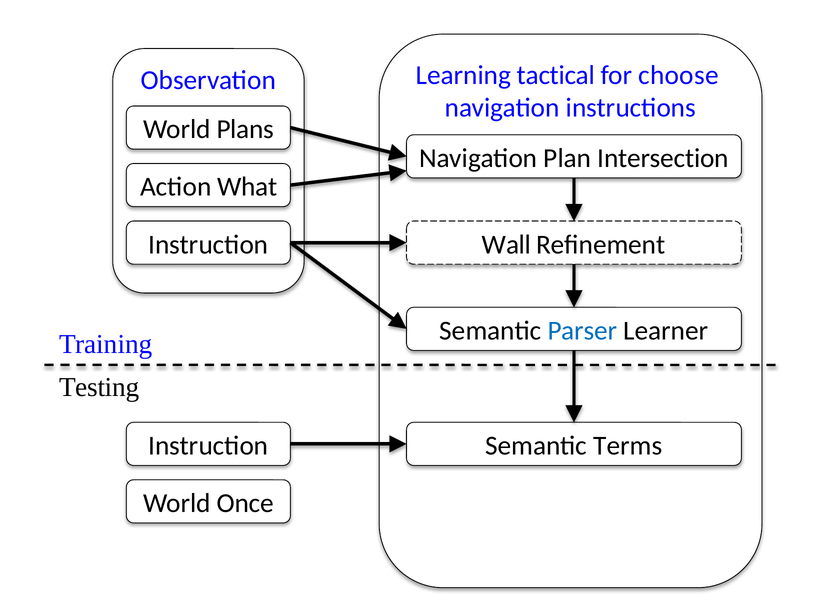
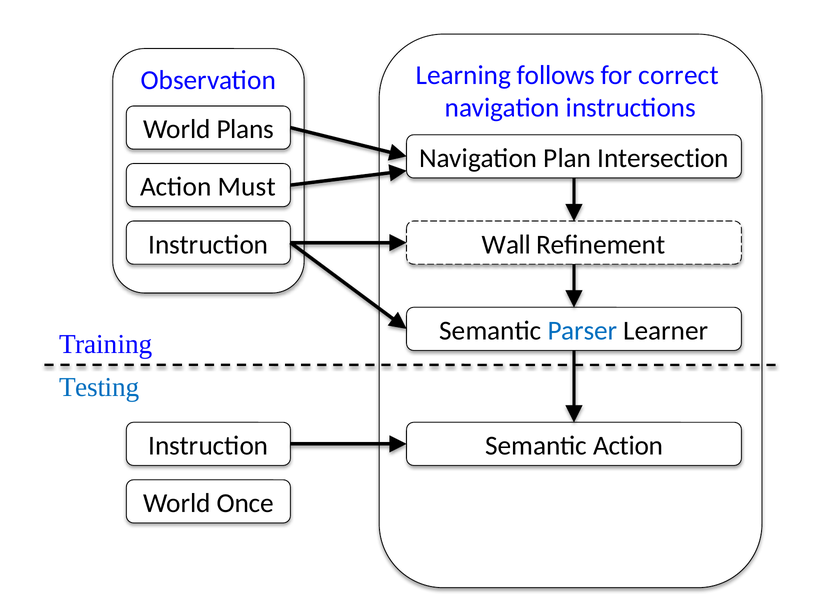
tactical: tactical -> follows
choose: choose -> correct
What: What -> Must
Testing colour: black -> blue
Semantic Terms: Terms -> Action
